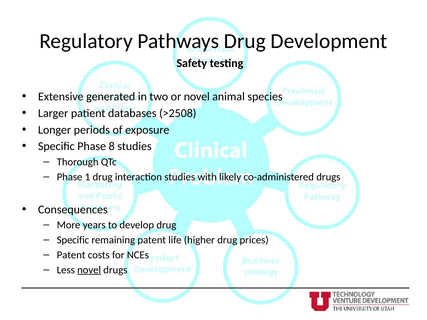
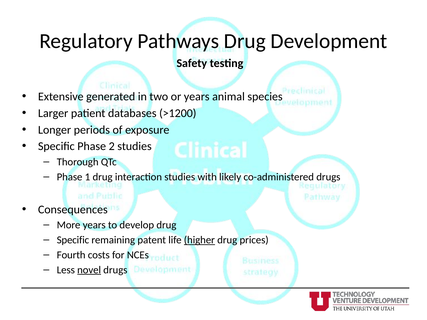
or novel: novel -> years
>2508: >2508 -> >1200
8: 8 -> 2
higher underline: none -> present
Patent at (71, 255): Patent -> Fourth
